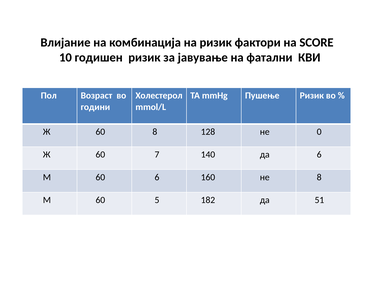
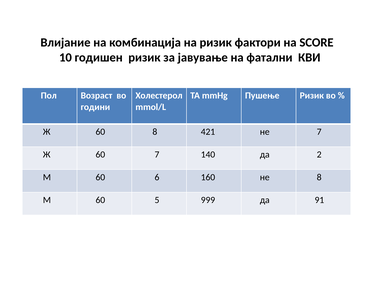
128: 128 -> 421
не 0: 0 -> 7
да 6: 6 -> 2
182: 182 -> 999
51: 51 -> 91
